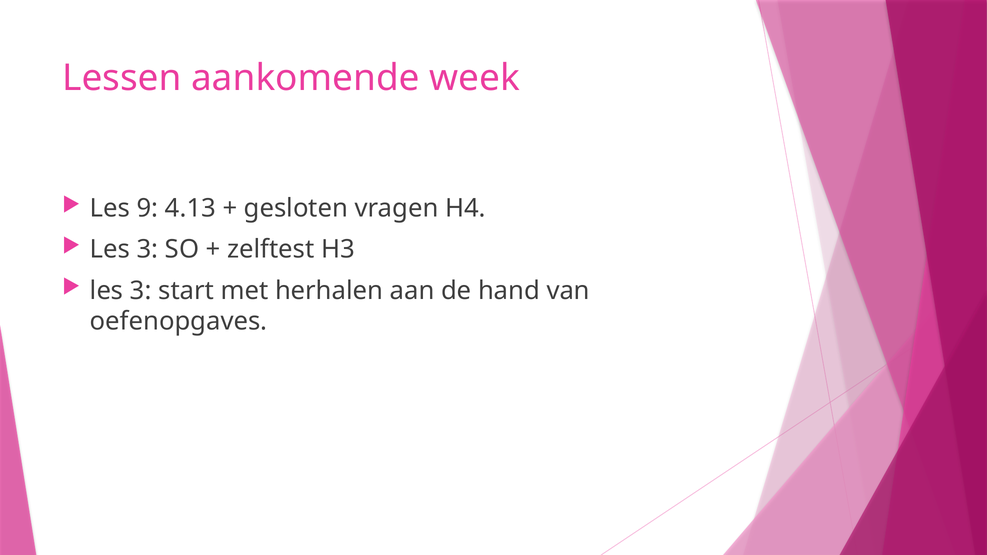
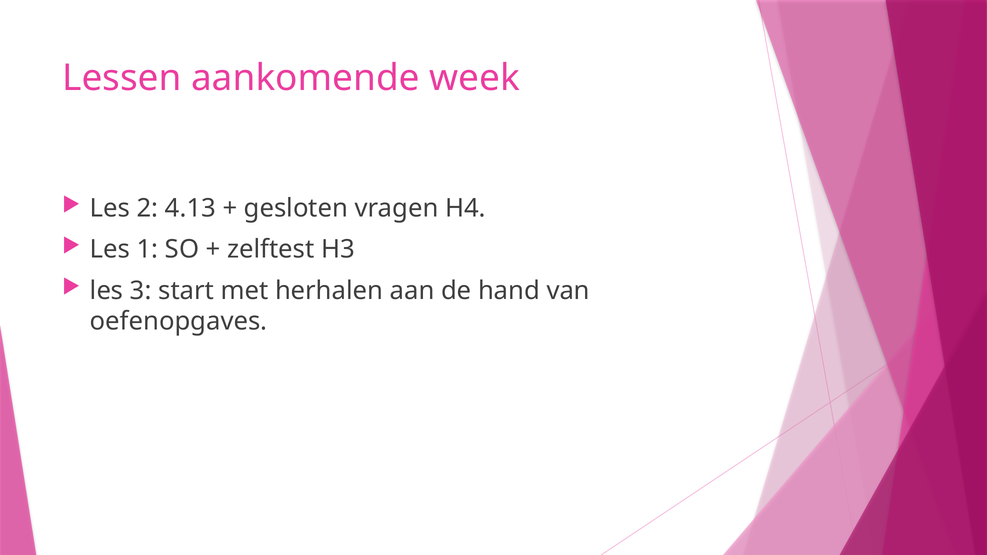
9: 9 -> 2
3 at (148, 250): 3 -> 1
